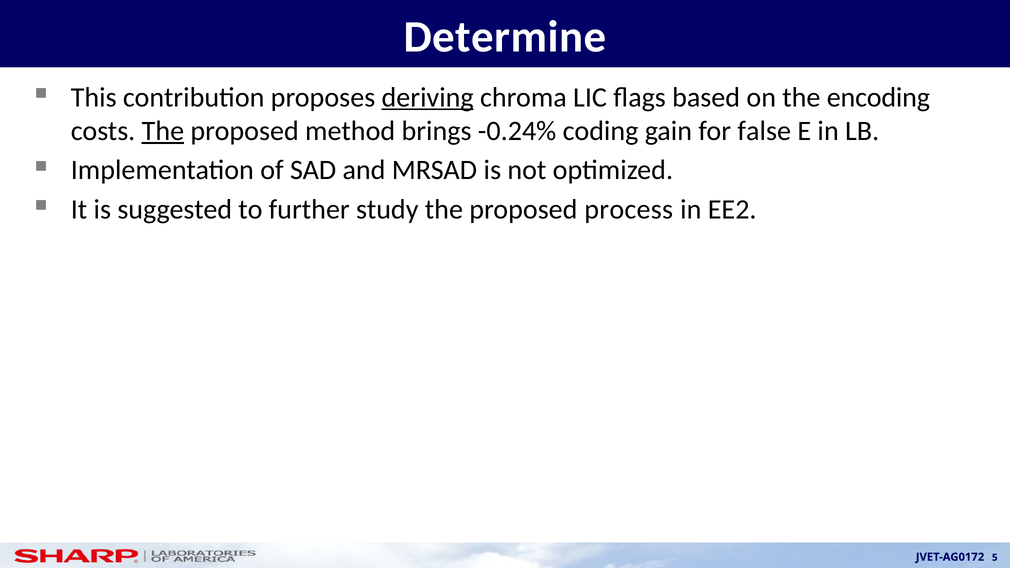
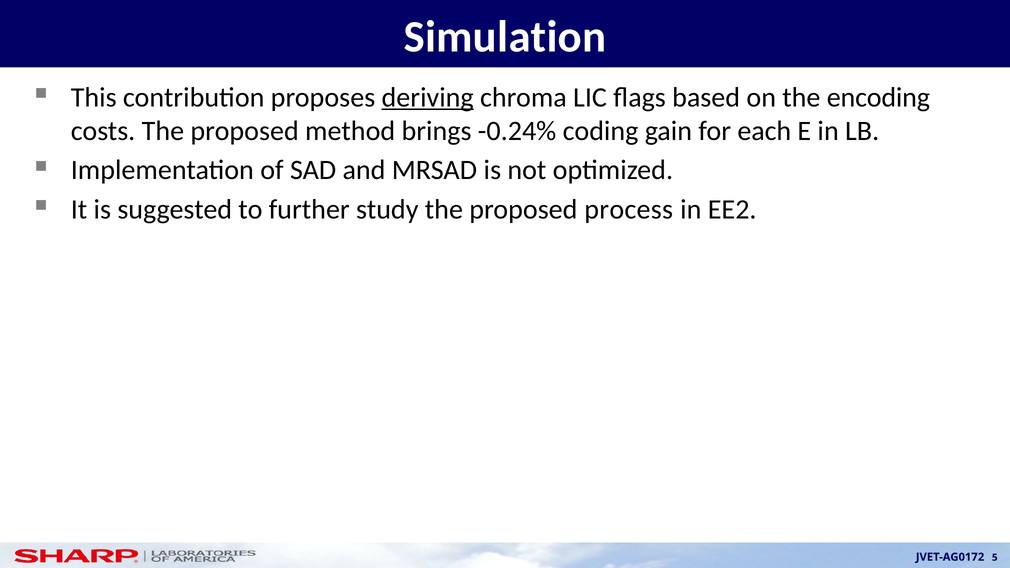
Determine: Determine -> Simulation
The at (163, 131) underline: present -> none
false: false -> each
